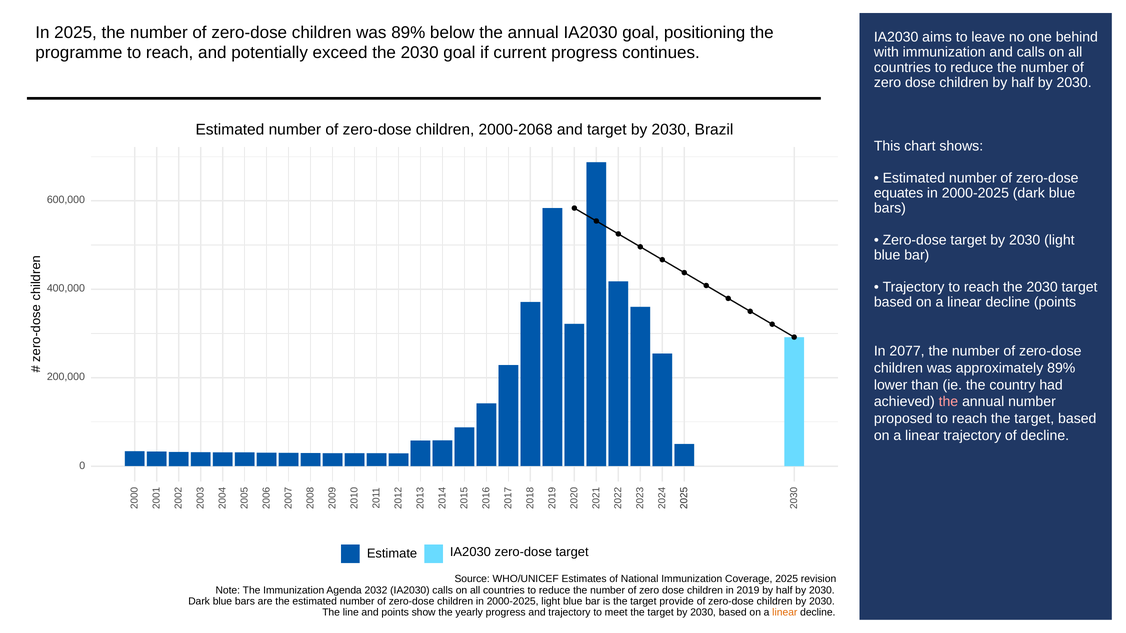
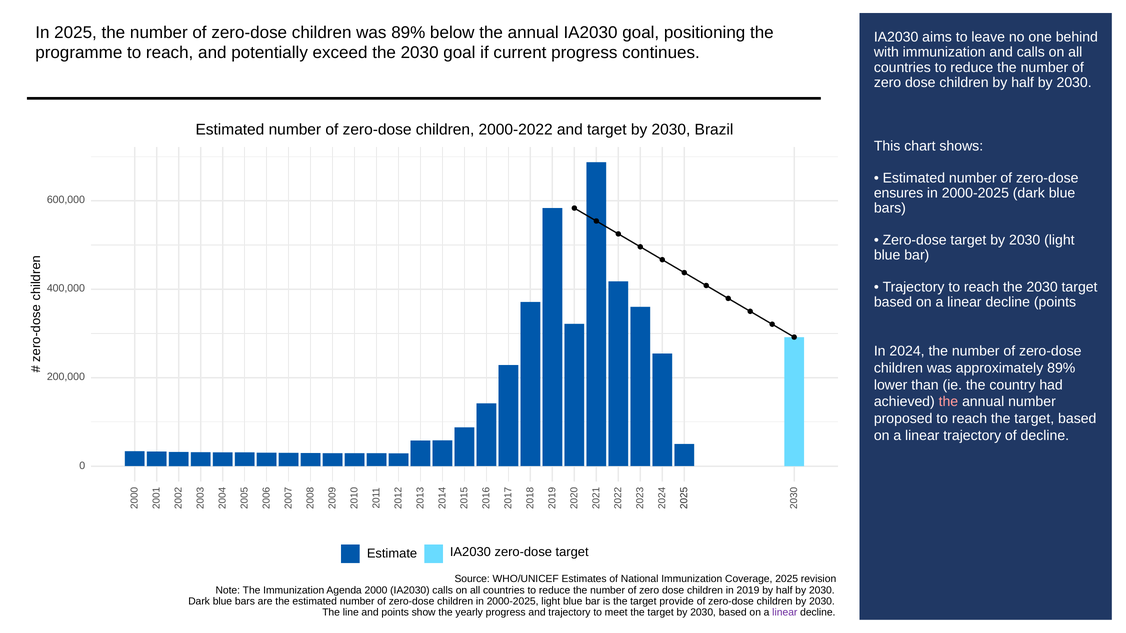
2000-2068: 2000-2068 -> 2000-2022
equates: equates -> ensures
2077: 2077 -> 2024
2032: 2032 -> 2000
linear at (785, 613) colour: orange -> purple
